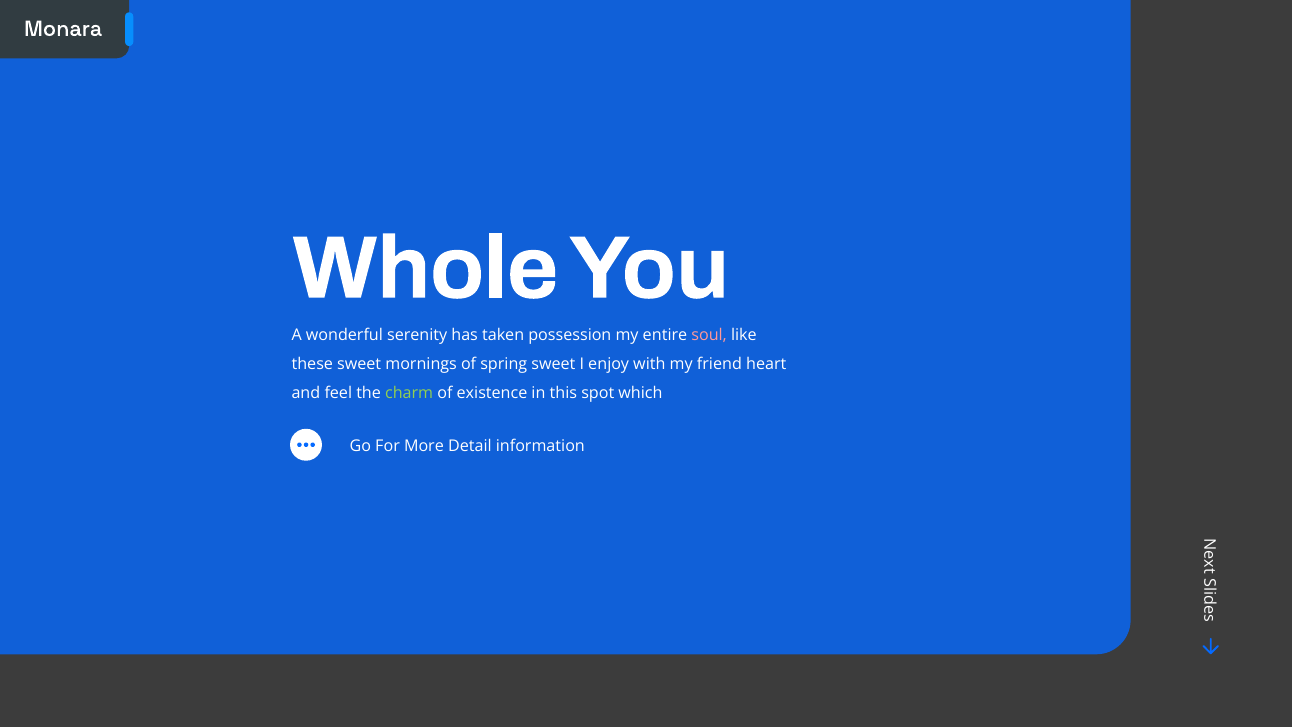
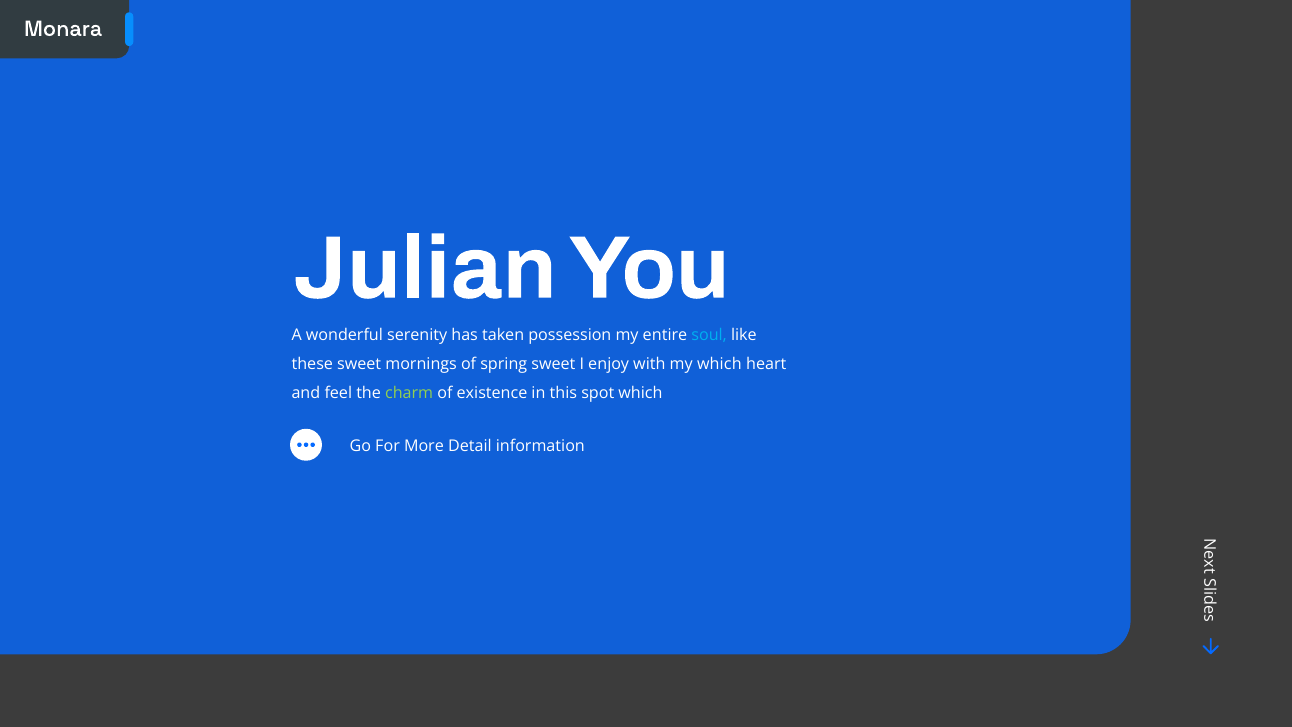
Whole: Whole -> Julian
soul colour: pink -> light blue
my friend: friend -> which
